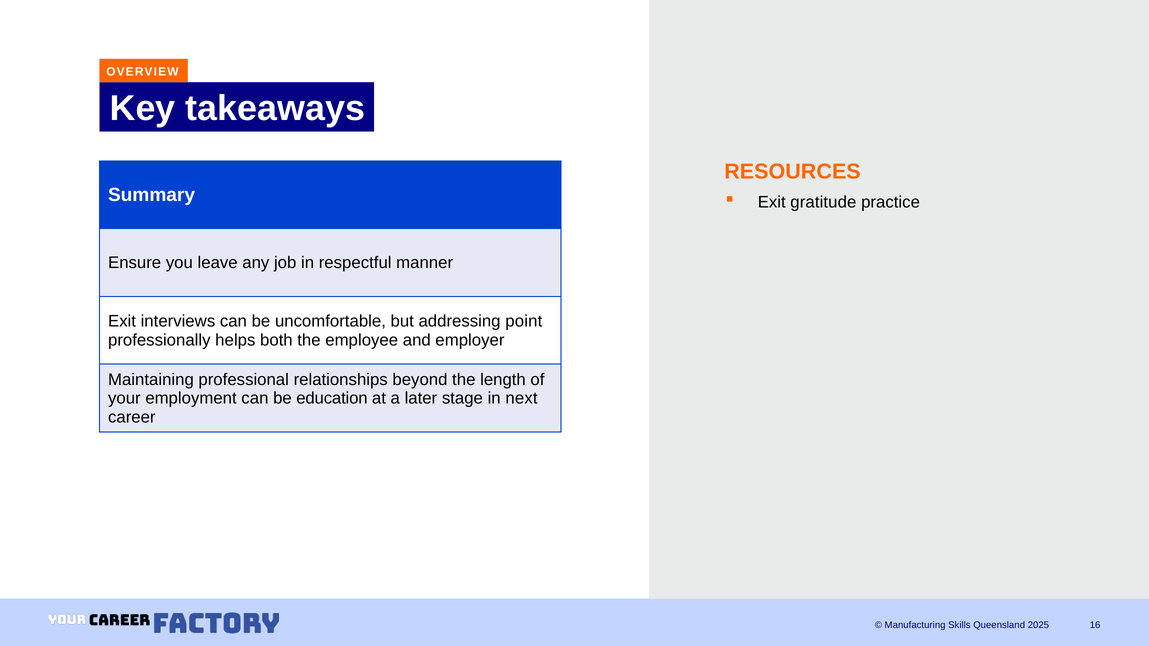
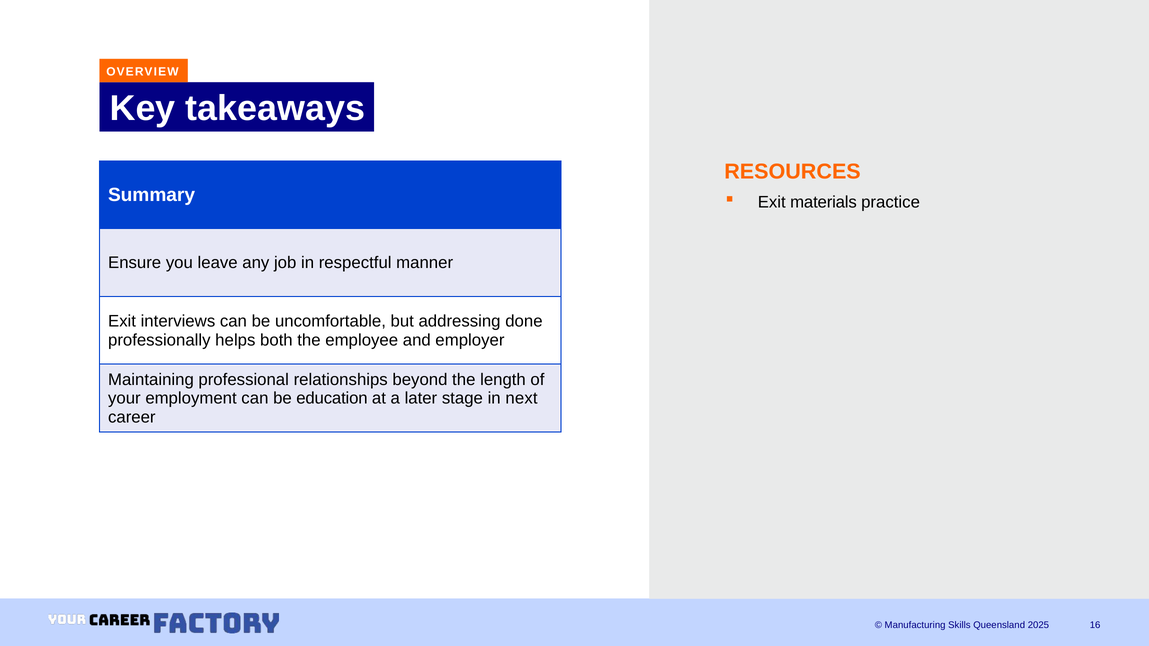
gratitude: gratitude -> materials
point: point -> done
